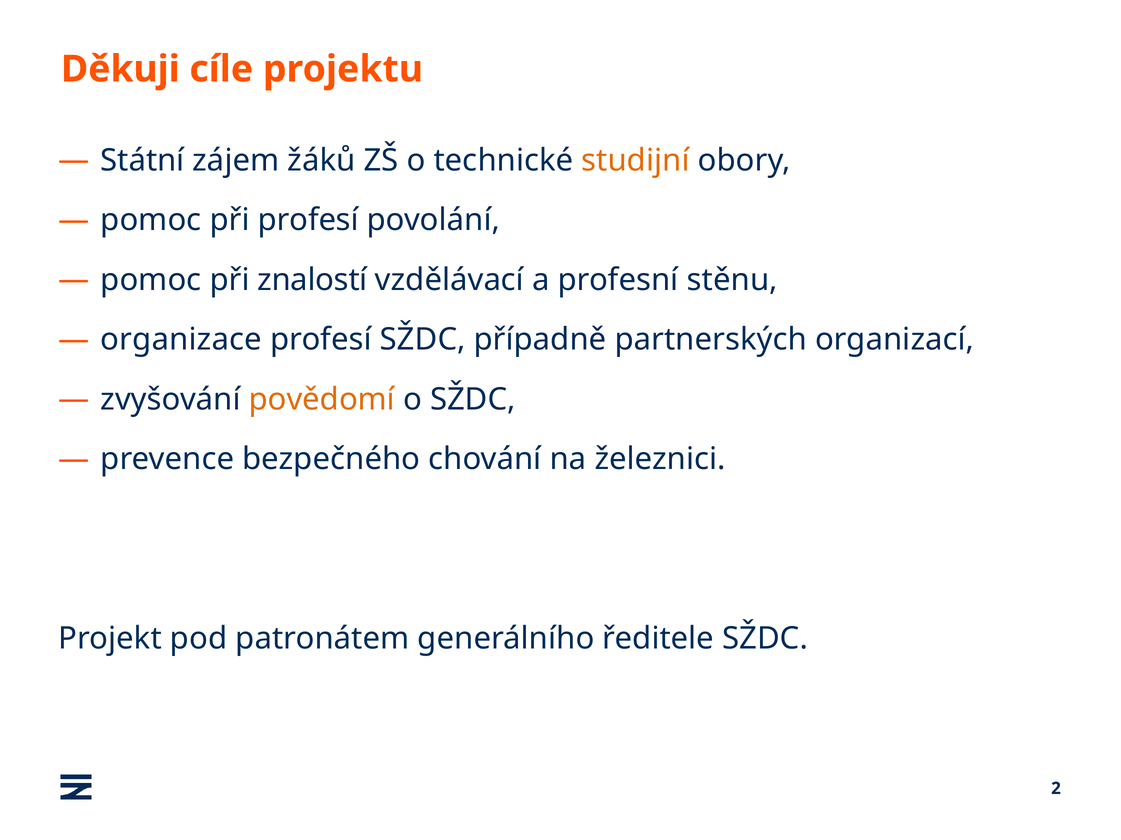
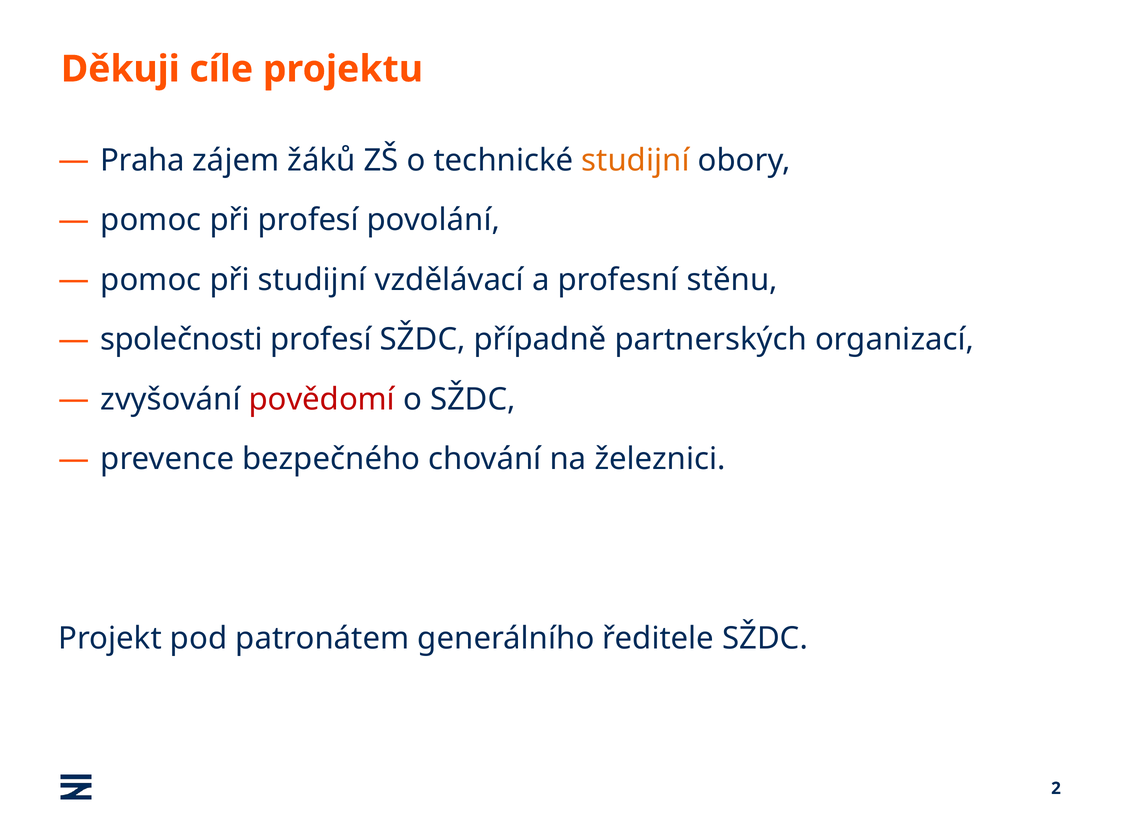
Státní: Státní -> Praha
při znalostí: znalostí -> studijní
organizace: organizace -> společnosti
povědomí colour: orange -> red
